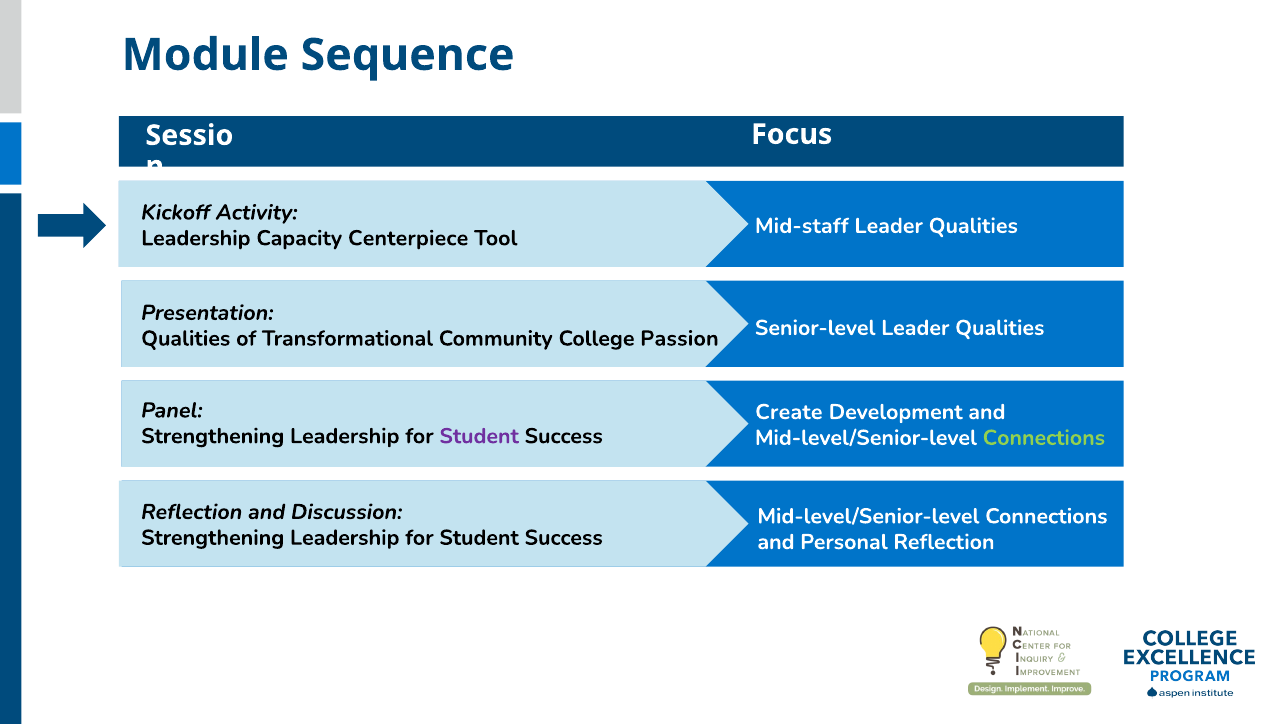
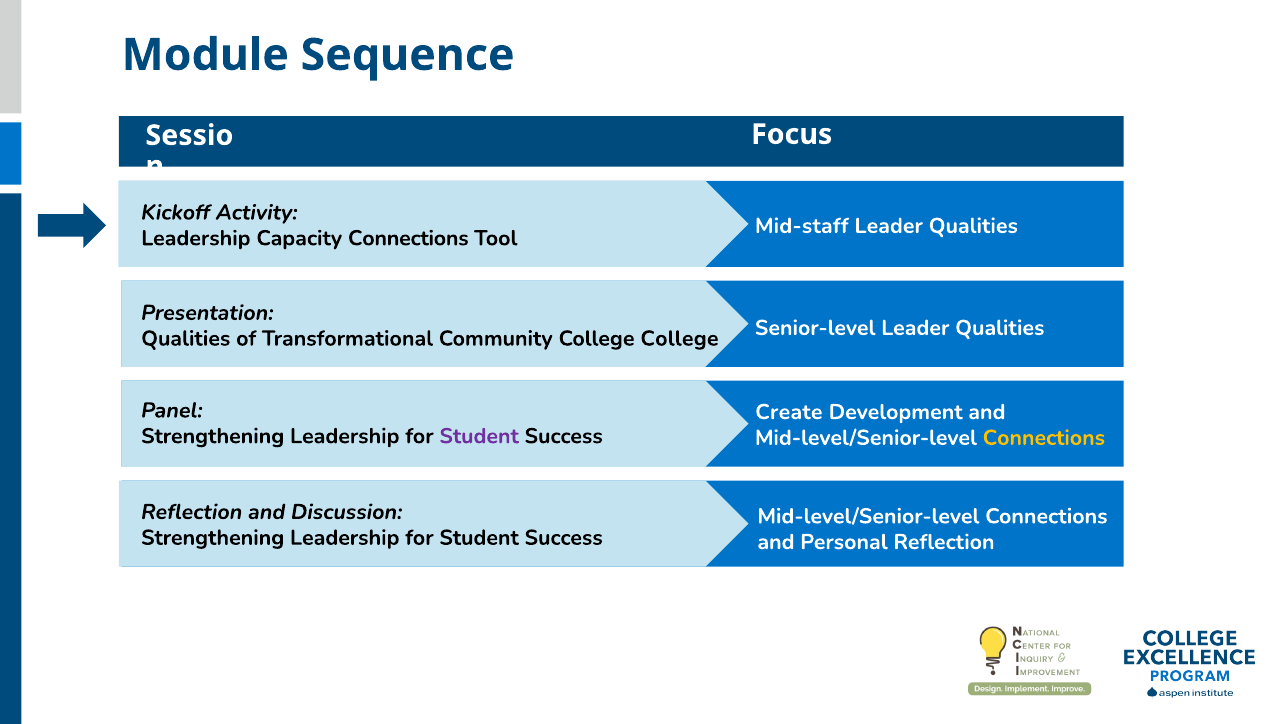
Capacity Centerpiece: Centerpiece -> Connections
College Passion: Passion -> College
Connections at (1044, 438) colour: light green -> yellow
